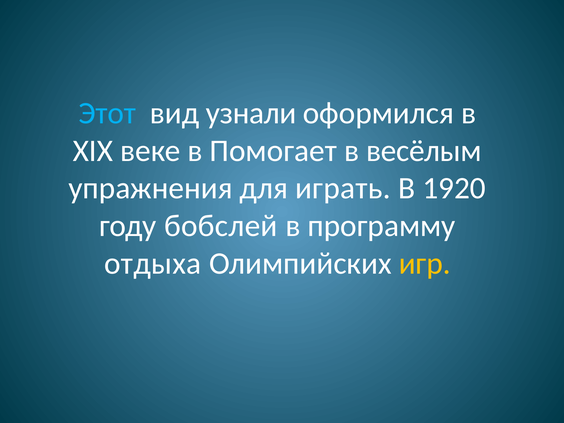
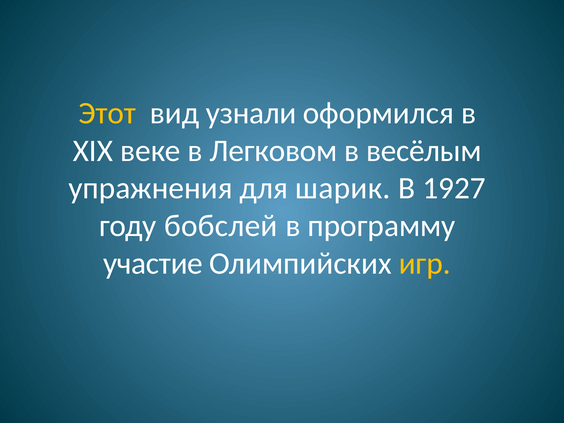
Этот colour: light blue -> yellow
Помогает: Помогает -> Легковом
играть: играть -> шарик
1920: 1920 -> 1927
отдыха: отдыха -> участие
